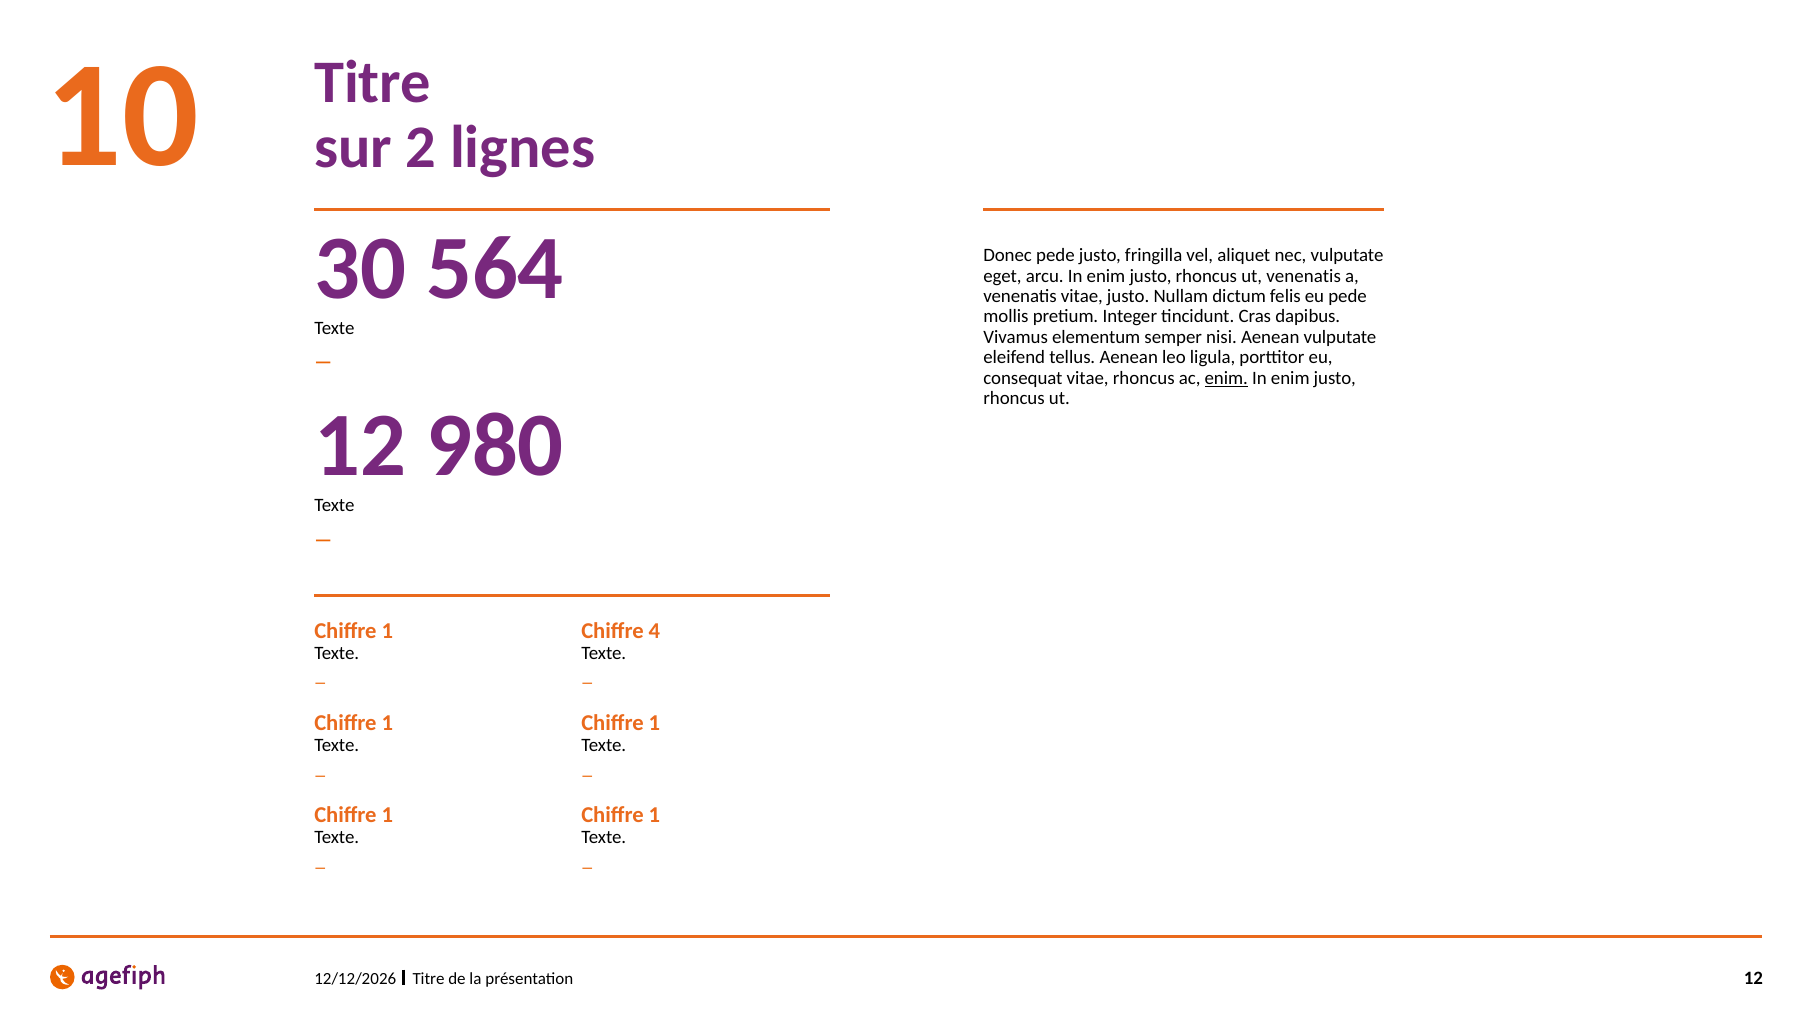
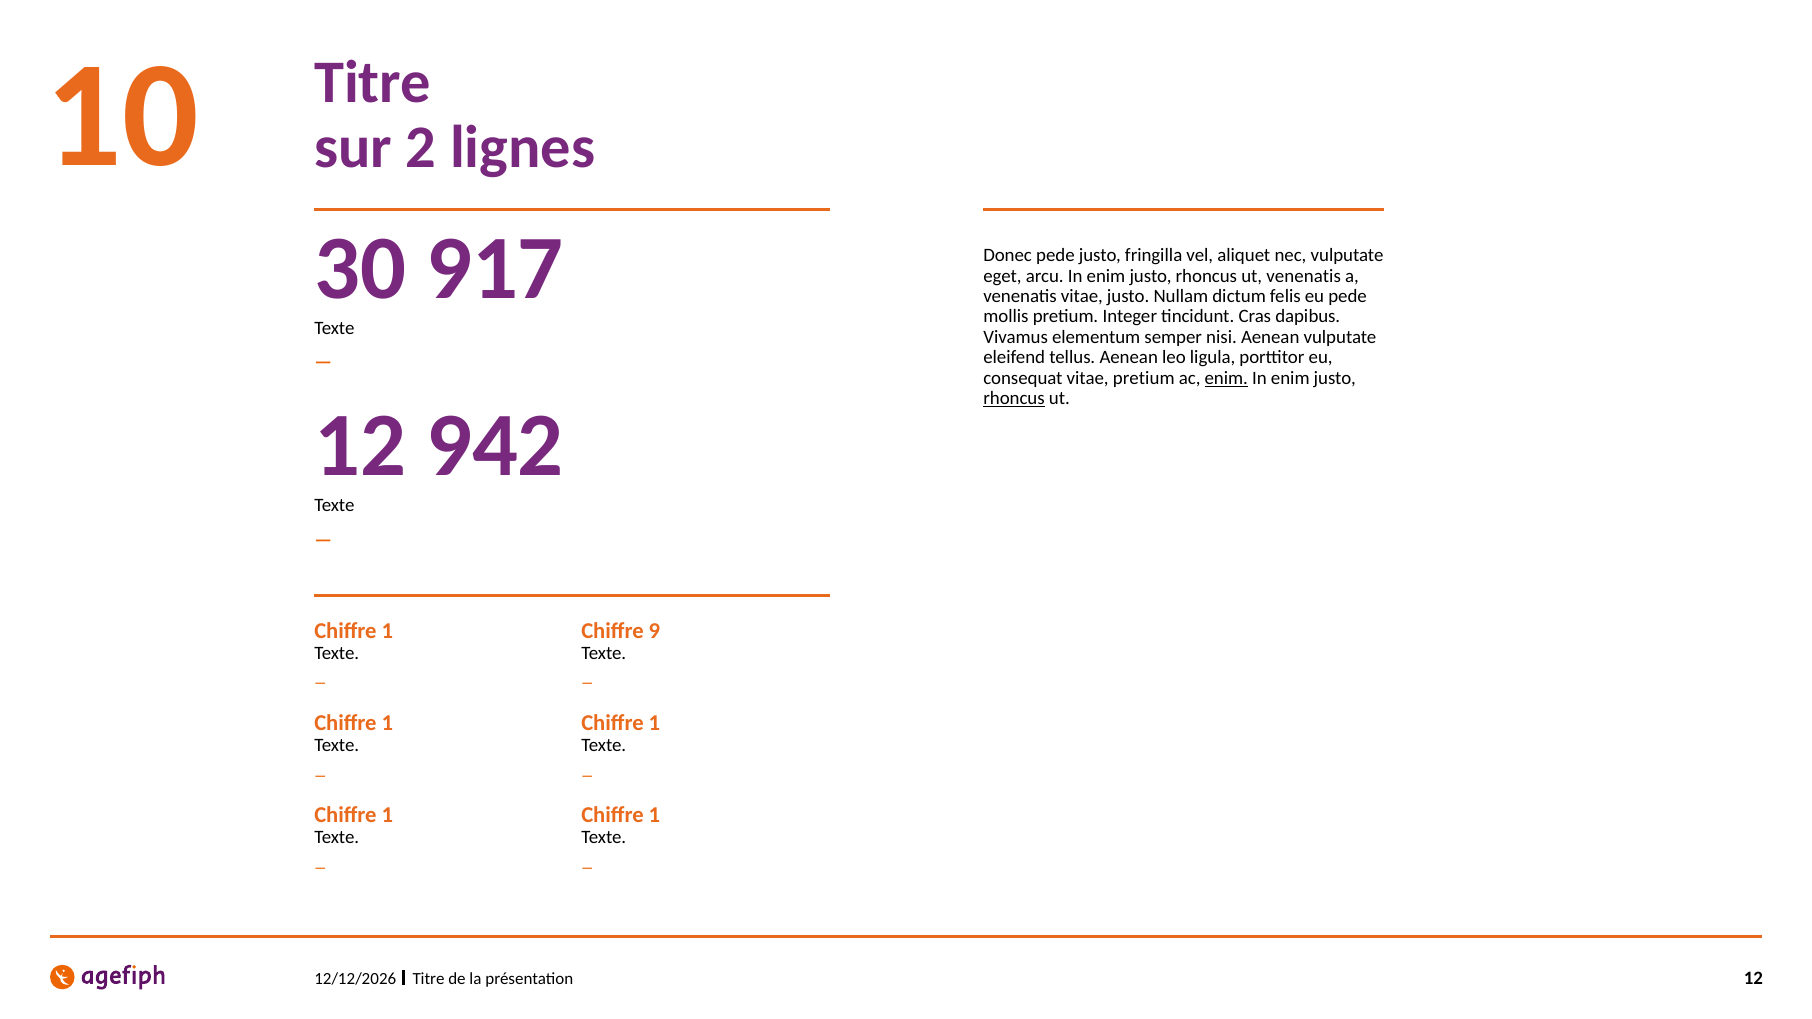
564: 564 -> 917
vitae rhoncus: rhoncus -> pretium
rhoncus at (1014, 399) underline: none -> present
980: 980 -> 942
4: 4 -> 9
